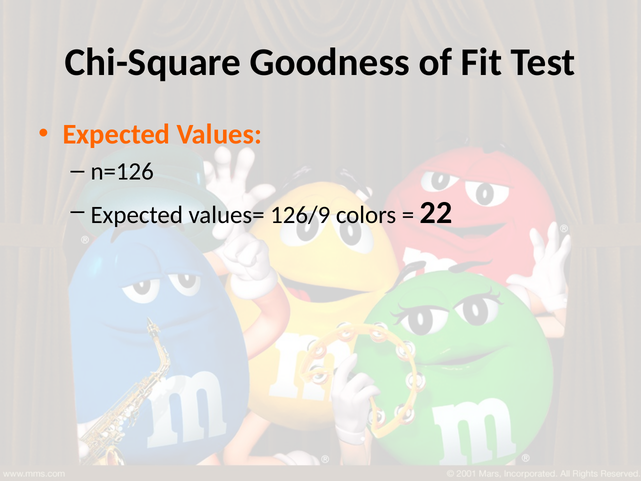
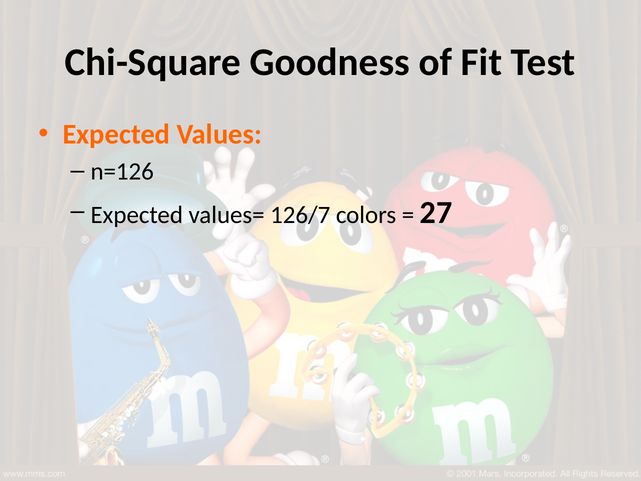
126/9: 126/9 -> 126/7
22: 22 -> 27
